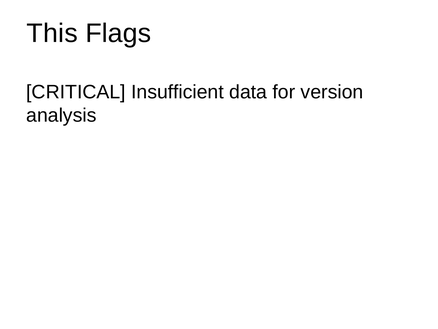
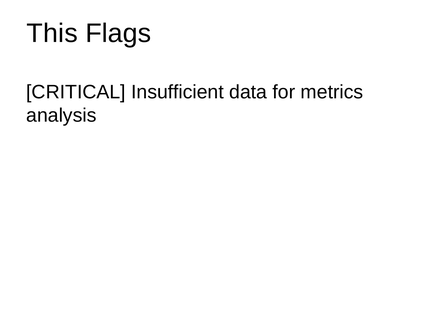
version: version -> metrics
